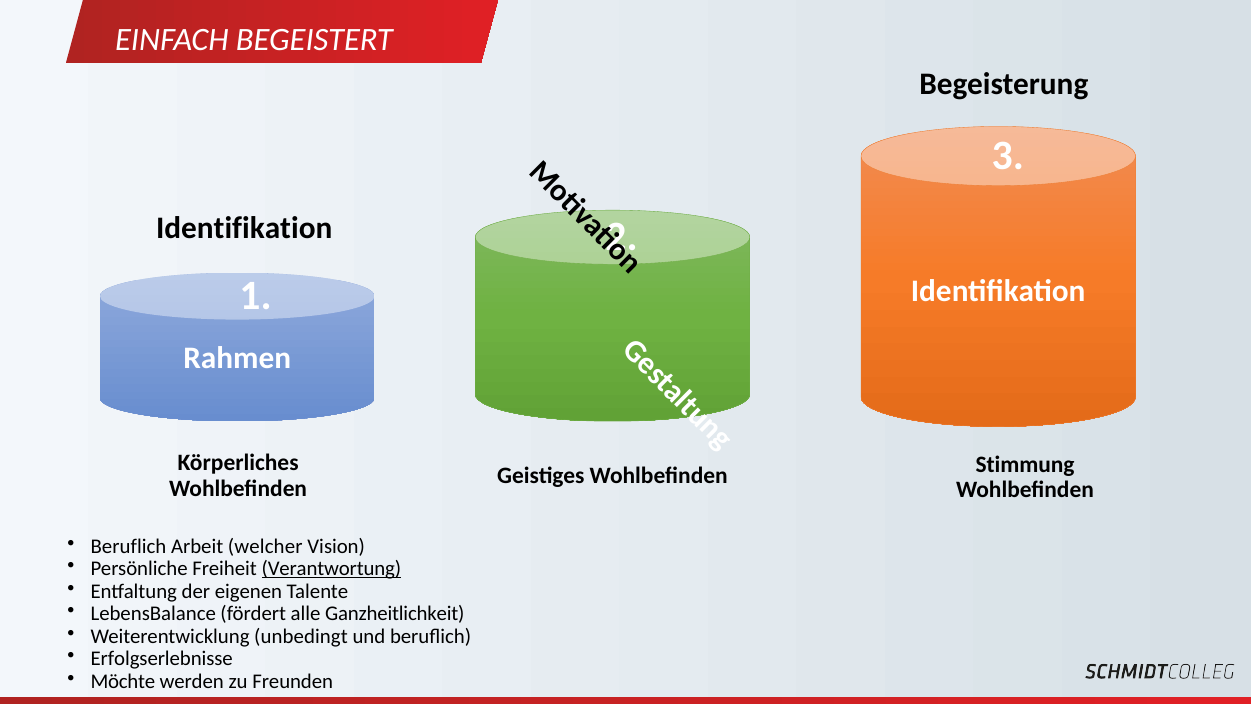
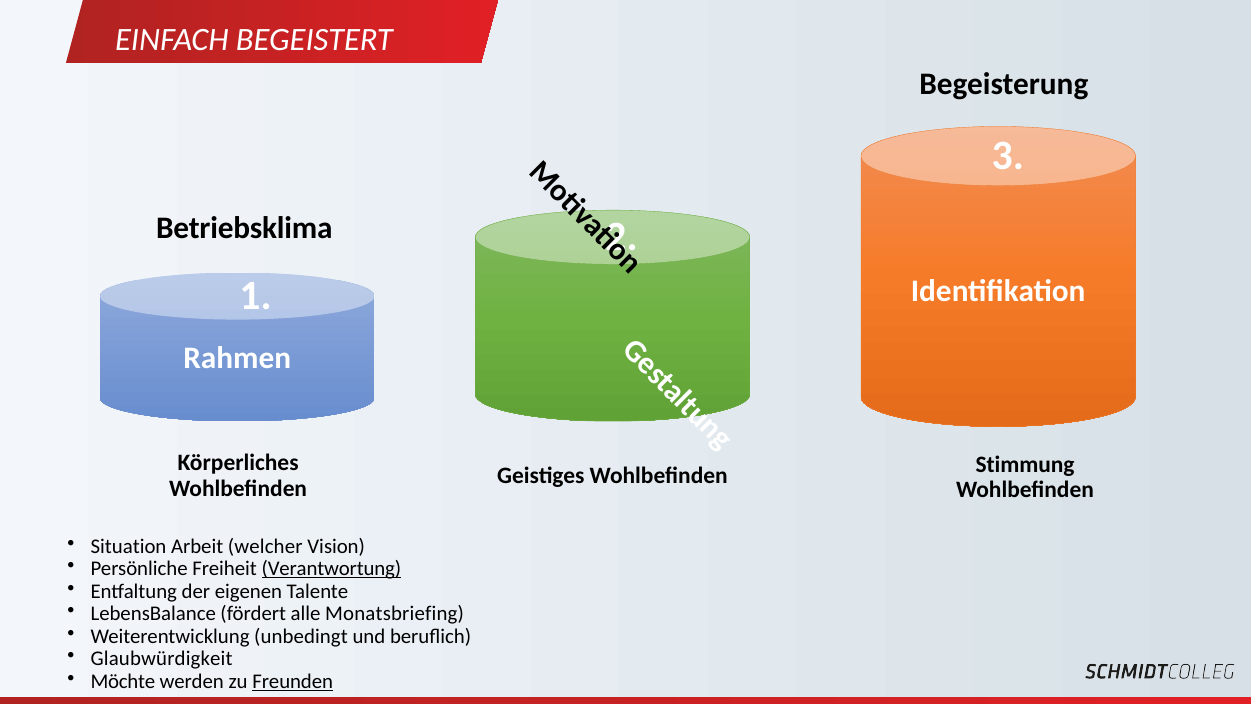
Identifikation at (244, 229): Identifikation -> Betriebsklima
Beruflich at (129, 546): Beruflich -> Situation
Ganzheitlichkeit: Ganzheitlichkeit -> Monatsbriefing
Erfolgserlebnisse: Erfolgserlebnisse -> Glaubwürdigkeit
Freunden underline: none -> present
